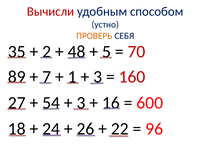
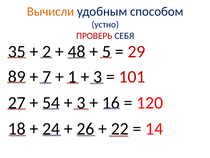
Вычисли colour: red -> orange
ПРОВЕРЬ colour: orange -> red
70: 70 -> 29
160: 160 -> 101
600: 600 -> 120
96: 96 -> 14
